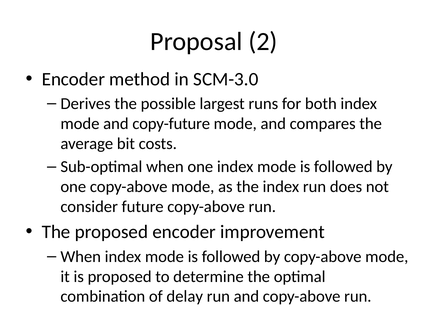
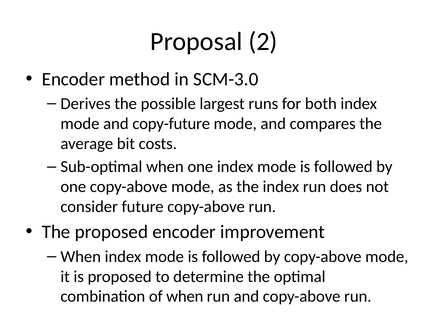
of delay: delay -> when
